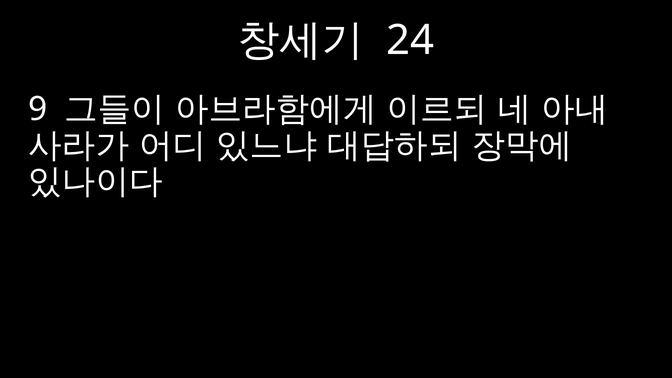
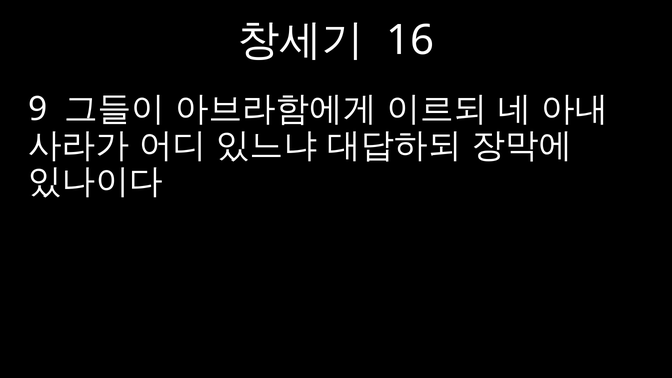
24: 24 -> 16
